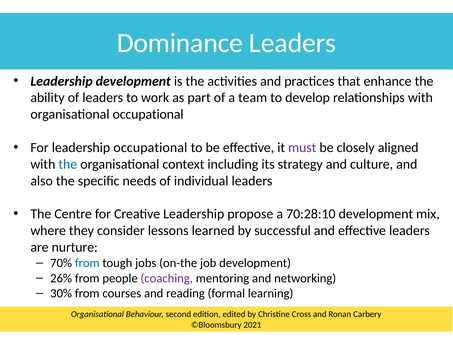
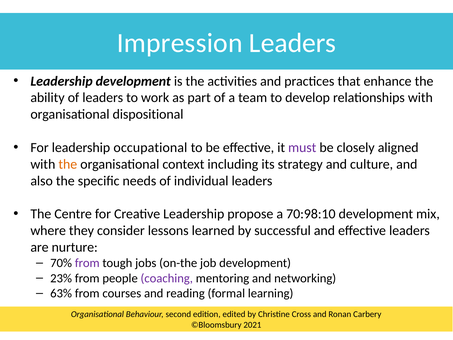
Dominance: Dominance -> Impression
organisational occupational: occupational -> dispositional
the at (68, 164) colour: blue -> orange
70:28:10: 70:28:10 -> 70:98:10
from at (87, 263) colour: blue -> purple
26%: 26% -> 23%
30%: 30% -> 63%
